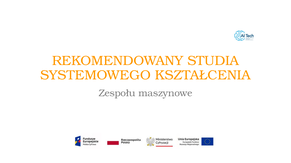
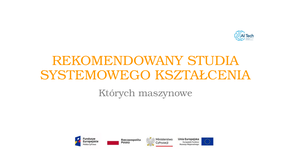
Zespołu: Zespołu -> Których
